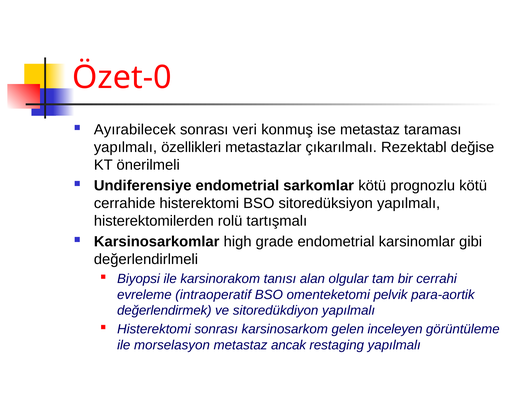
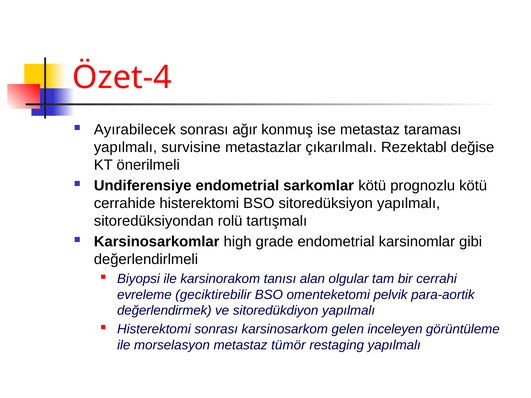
Özet-0: Özet-0 -> Özet-4
veri: veri -> ağır
özellikleri: özellikleri -> survisine
histerektomilerden: histerektomilerden -> sitoredüksiyondan
intraoperatif: intraoperatif -> geciktirebilir
ancak: ancak -> tümör
